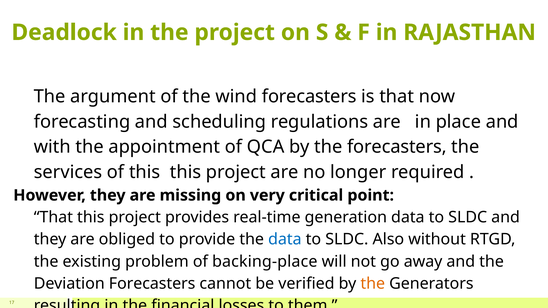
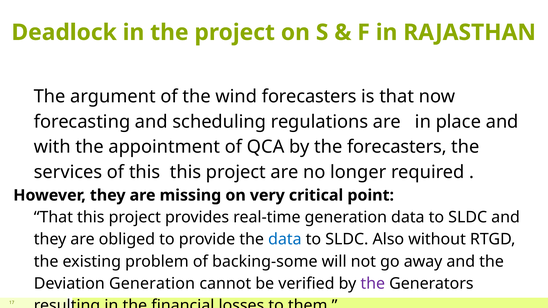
backing-place: backing-place -> backing-some
Deviation Forecasters: Forecasters -> Generation
the at (373, 284) colour: orange -> purple
